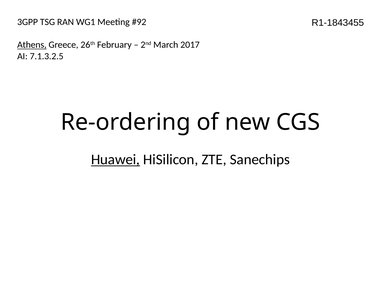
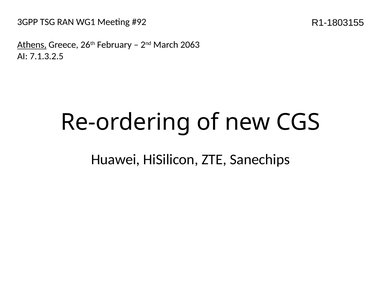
R1-1843455: R1-1843455 -> R1-1803155
2017: 2017 -> 2063
Huawei underline: present -> none
